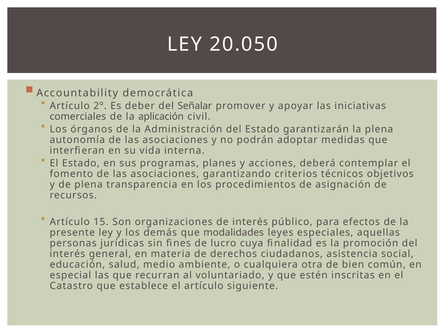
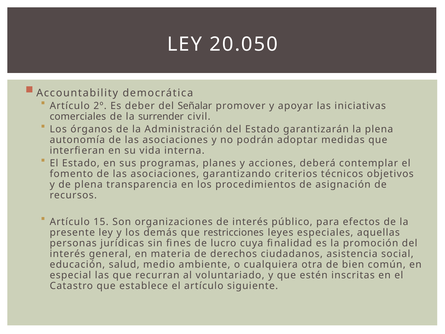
aplicación: aplicación -> surrender
modalidades: modalidades -> restricciones
